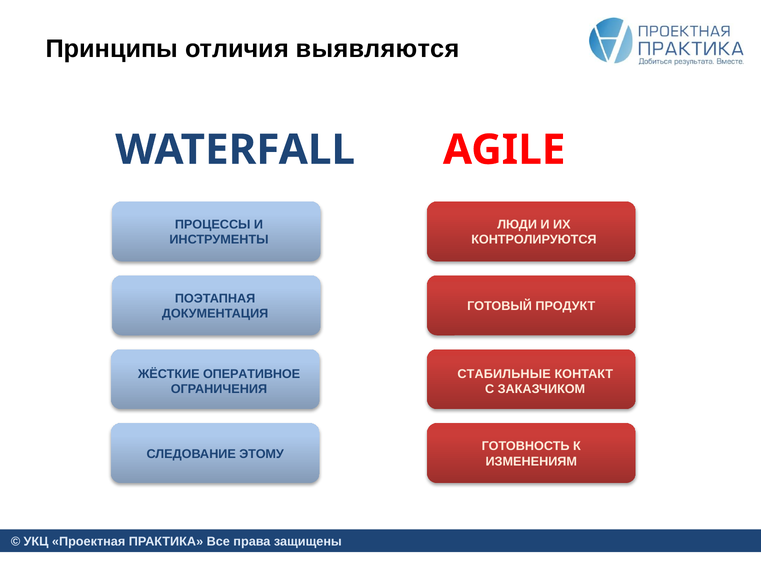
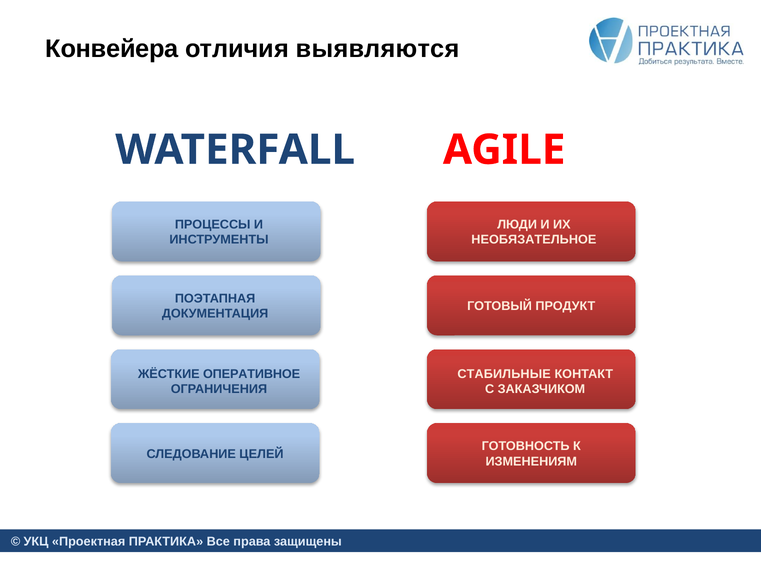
Принципы: Принципы -> Конвейера
КОНТРОЛИРУЮТСЯ: КОНТРОЛИРУЮТСЯ -> НЕОБЯЗАТЕЛЬНОЕ
ЭТОМУ: ЭТОМУ -> ЦЕЛЕЙ
